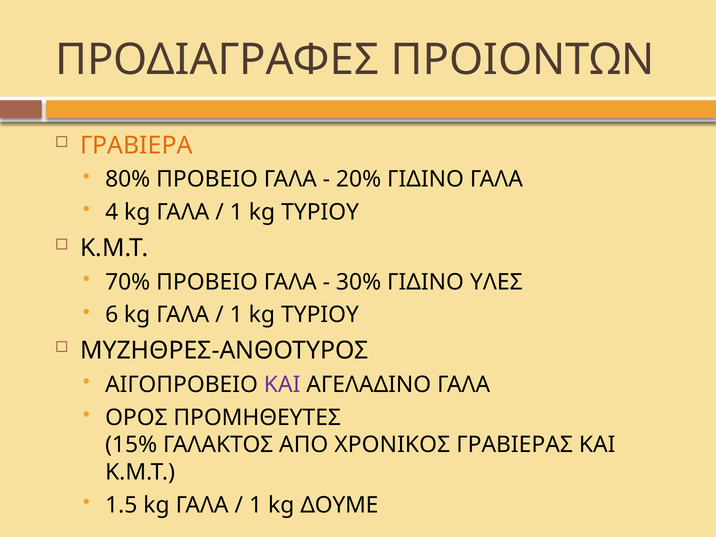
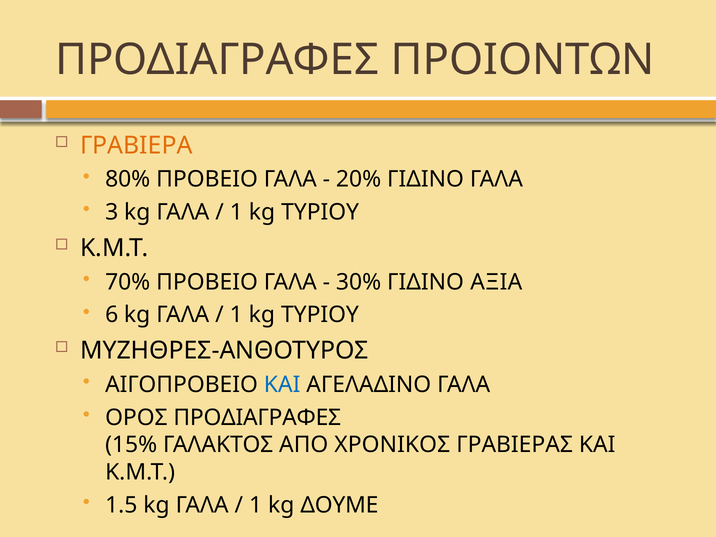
4: 4 -> 3
ΥΛΕΣ: ΥΛΕΣ -> ΑΞΙΑ
ΚΑΙ at (282, 385) colour: purple -> blue
ΟΡΟΣ ΠΡΟΜΗΘΕΥΤΕΣ: ΠΡΟΜΗΘΕΥΤΕΣ -> ΠΡΟΔΙΑΓΡΑΦΕΣ
